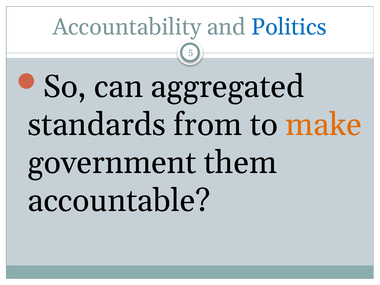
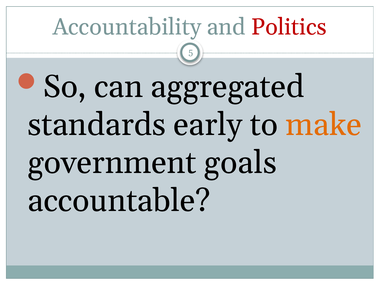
Politics colour: blue -> red
from: from -> early
them: them -> goals
